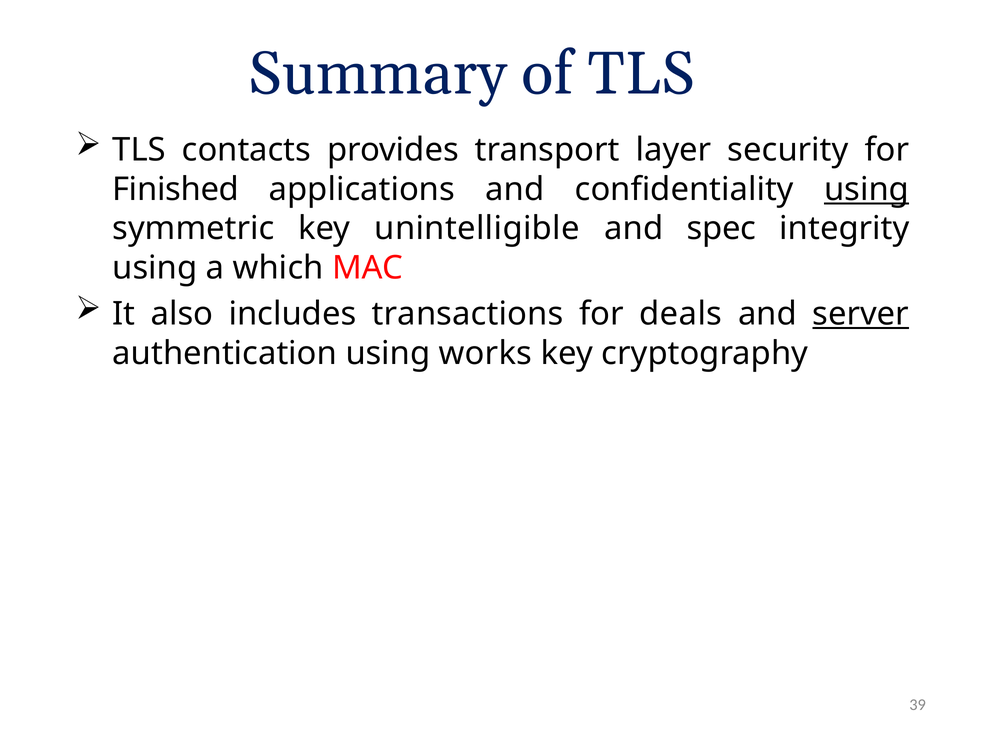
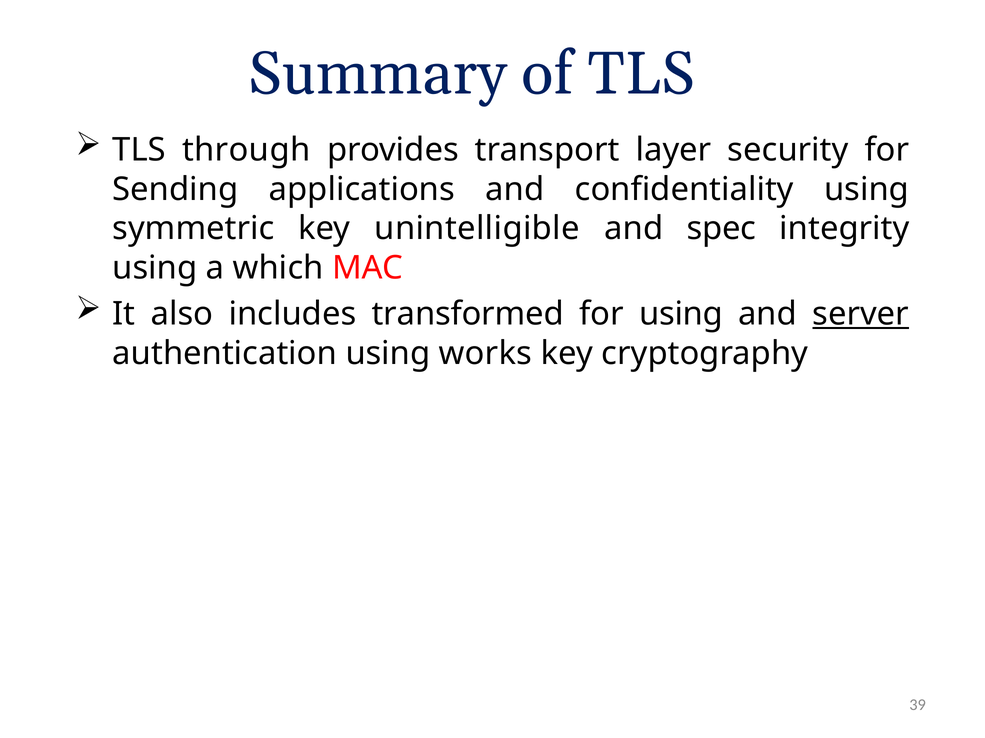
contacts: contacts -> through
Finished: Finished -> Sending
using at (867, 189) underline: present -> none
transactions: transactions -> transformed
for deals: deals -> using
